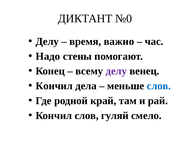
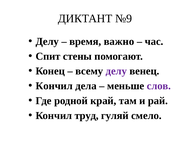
№0: №0 -> №9
Надо: Надо -> Спит
слов at (159, 86) colour: blue -> purple
Кончил слов: слов -> труд
